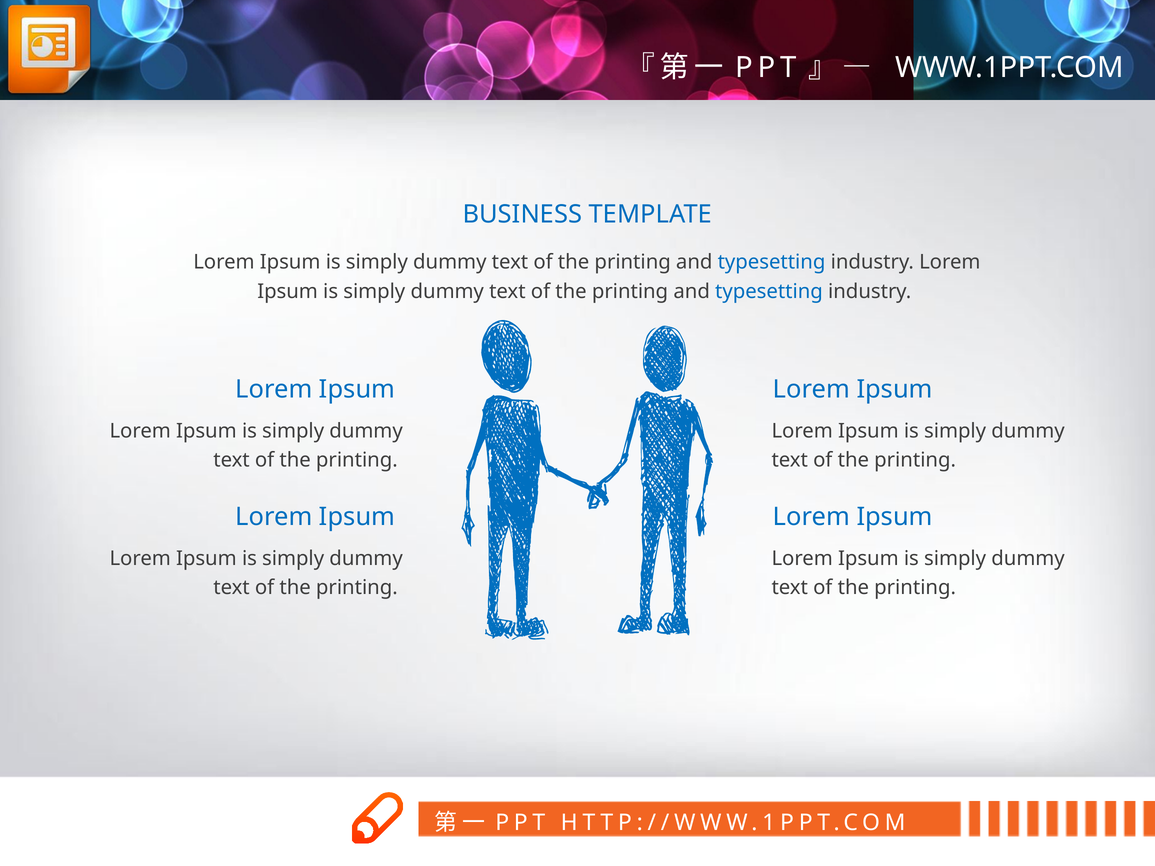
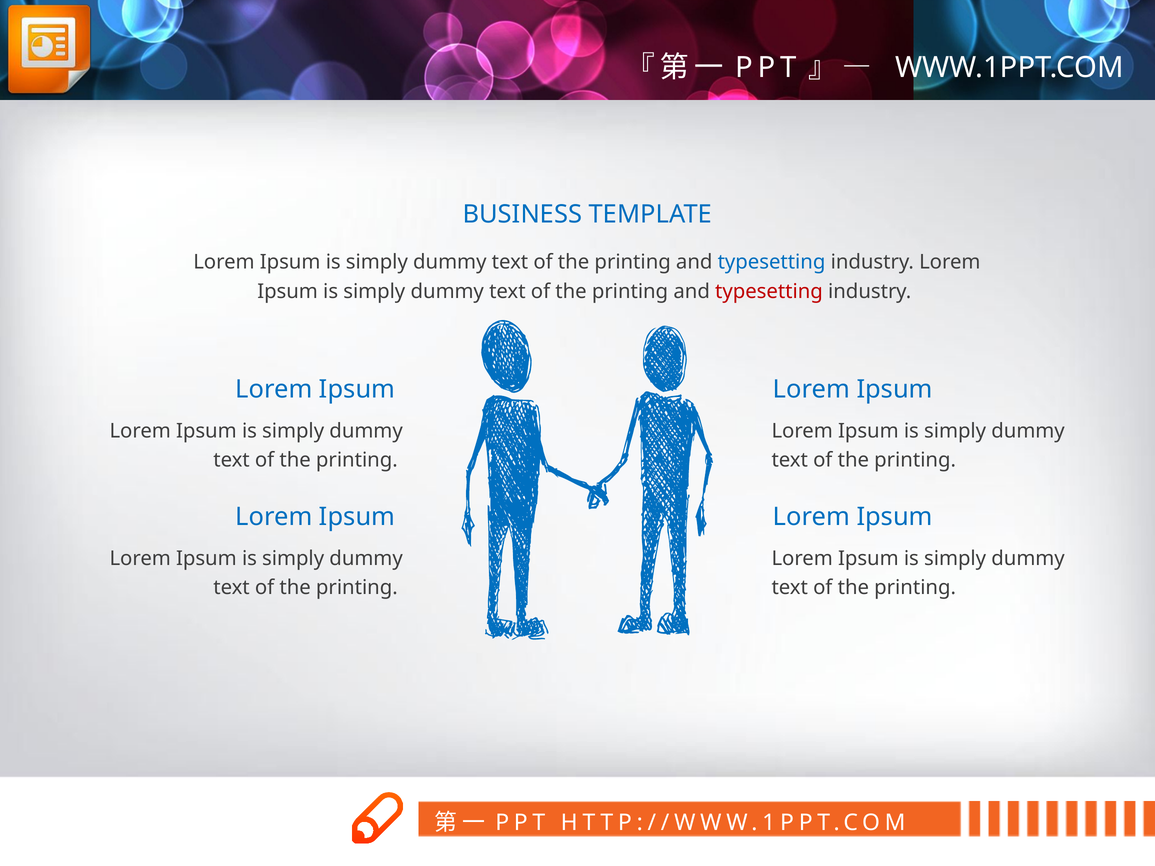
typesetting at (769, 292) colour: blue -> red
